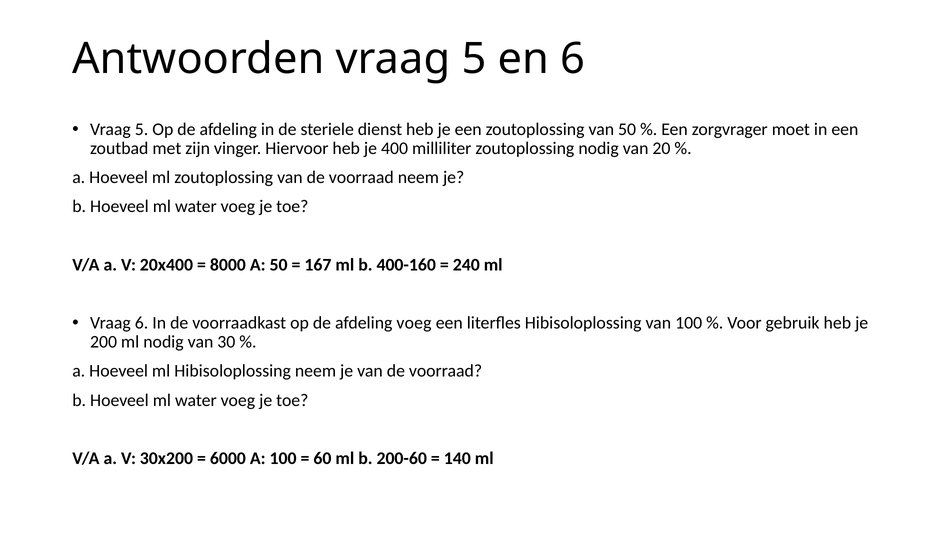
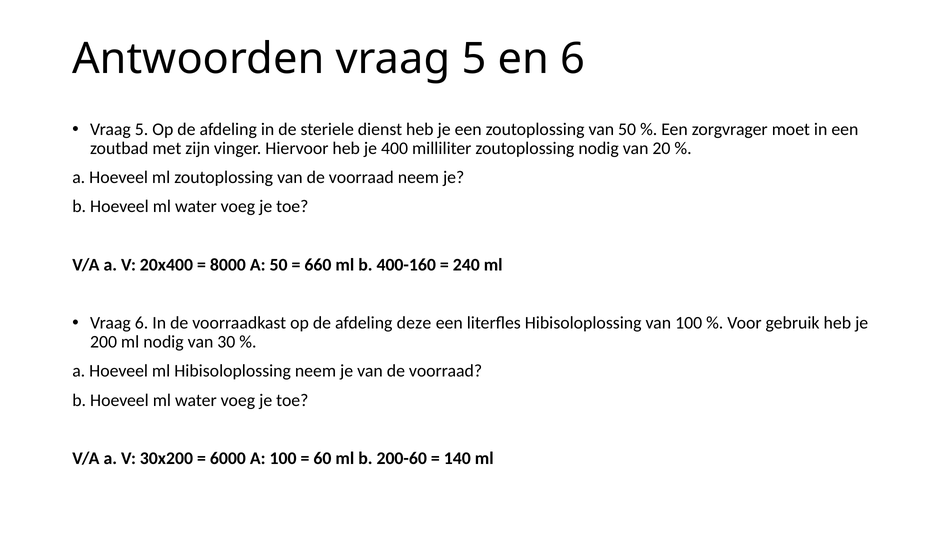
167: 167 -> 660
afdeling voeg: voeg -> deze
